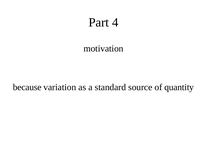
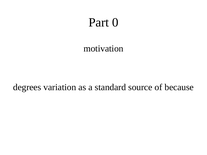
4: 4 -> 0
because: because -> degrees
quantity: quantity -> because
